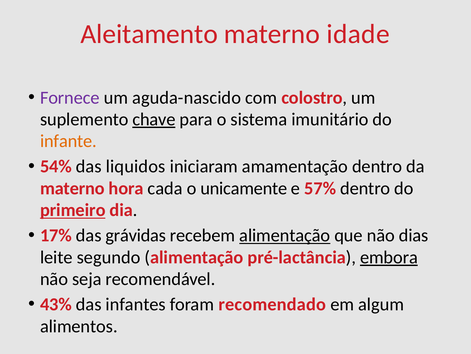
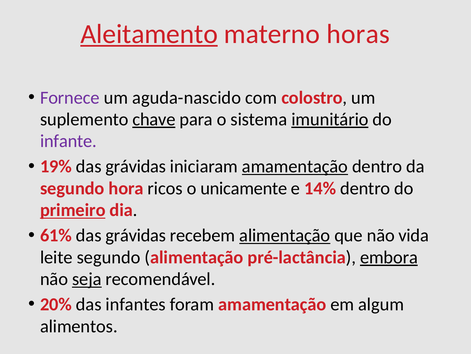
Aleitamento underline: none -> present
idade: idade -> horas
imunitário underline: none -> present
infante colour: orange -> purple
54%: 54% -> 19%
liquidos at (136, 166): liquidos -> grávidas
amamentação at (295, 166) underline: none -> present
materno at (72, 188): materno -> segundo
cada: cada -> ricos
57%: 57% -> 14%
17%: 17% -> 61%
dias: dias -> vida
seja underline: none -> present
43%: 43% -> 20%
foram recomendado: recomendado -> amamentação
